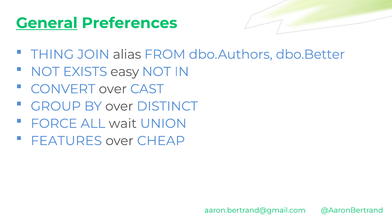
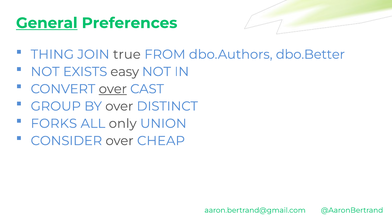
alias: alias -> true
over at (113, 89) underline: none -> present
FORCE: FORCE -> FORKS
wait: wait -> only
FEATURES: FEATURES -> CONSIDER
